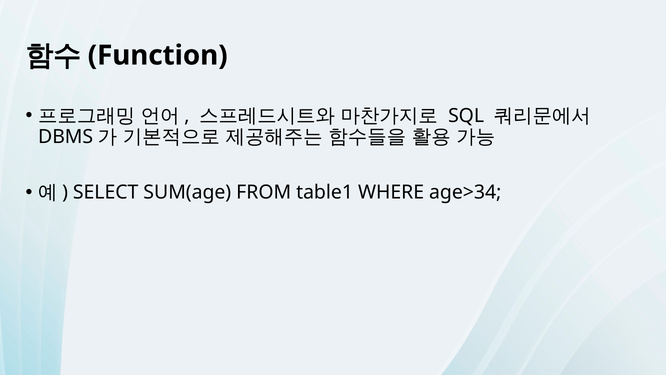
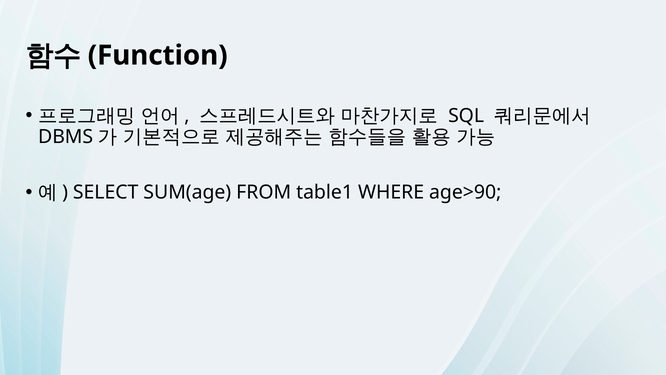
age>34: age>34 -> age>90
